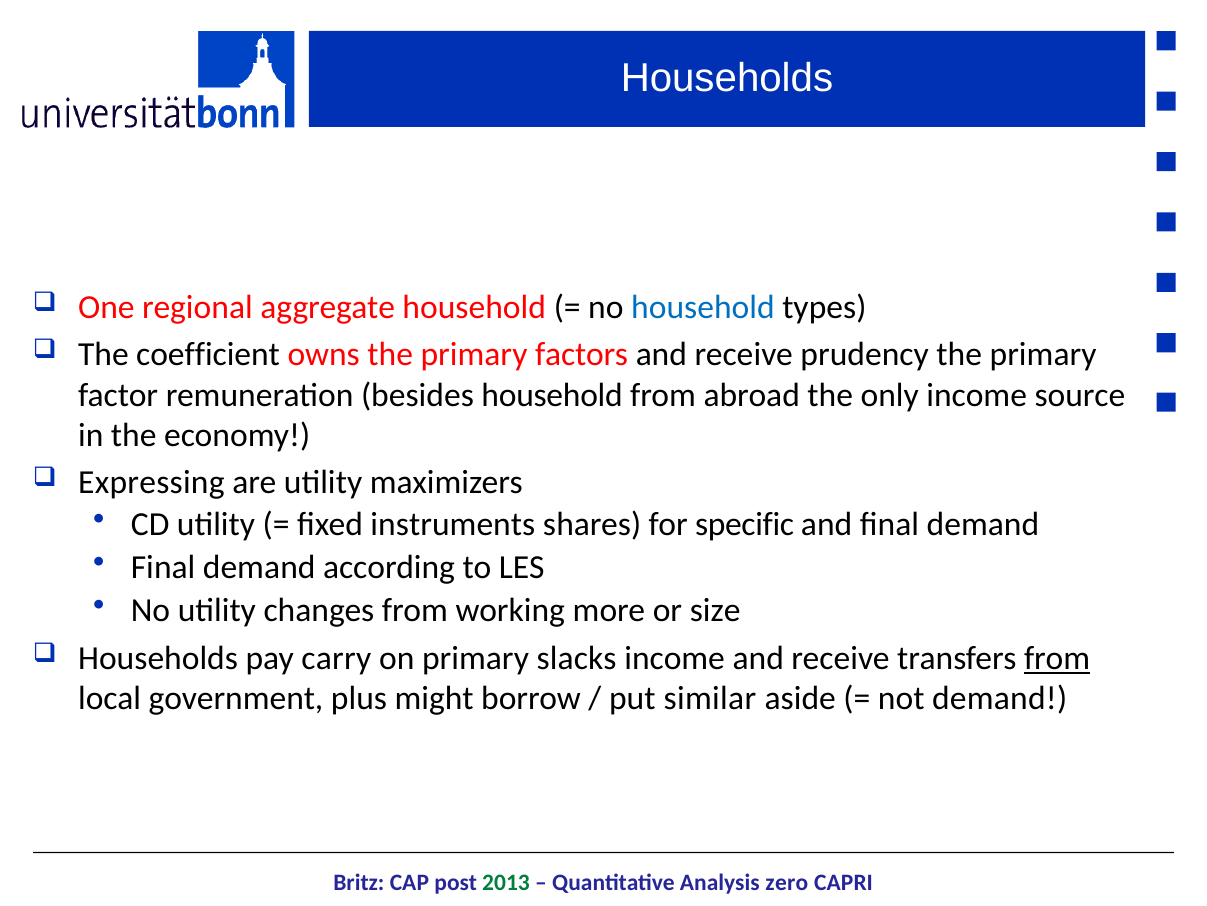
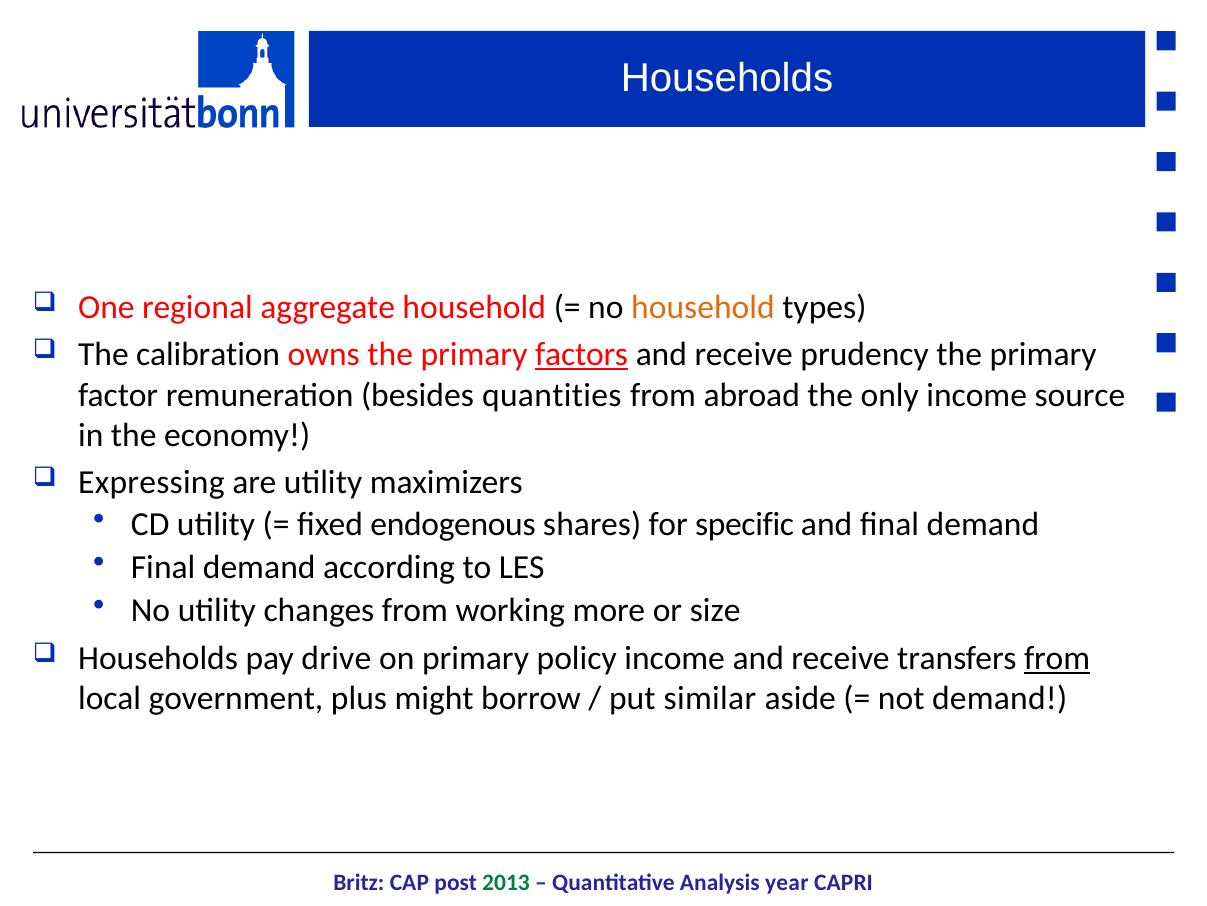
household at (703, 307) colour: blue -> orange
coefficient: coefficient -> calibration
factors underline: none -> present
besides household: household -> quantities
instruments: instruments -> endogenous
carry: carry -> drive
slacks: slacks -> policy
zero: zero -> year
